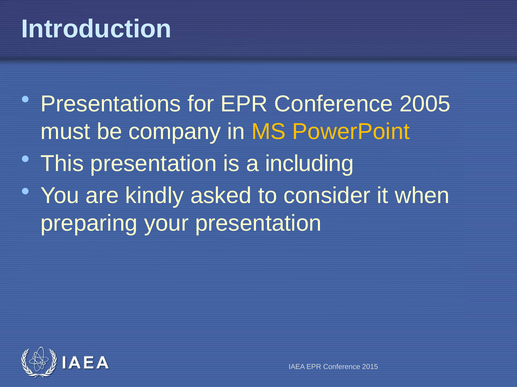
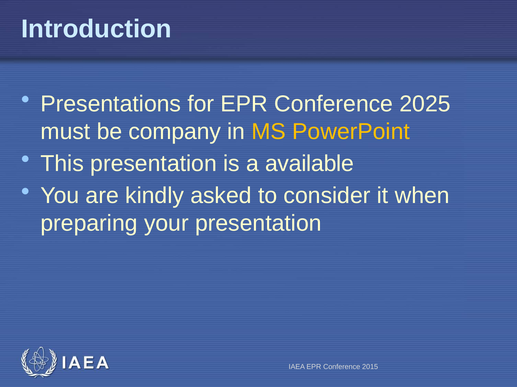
2005: 2005 -> 2025
including: including -> available
